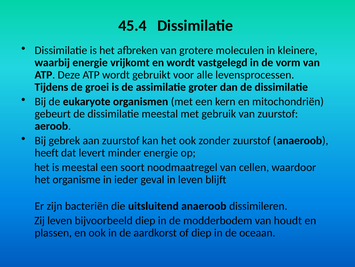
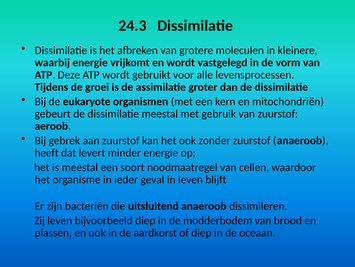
45.4: 45.4 -> 24.3
houdt: houdt -> brood
